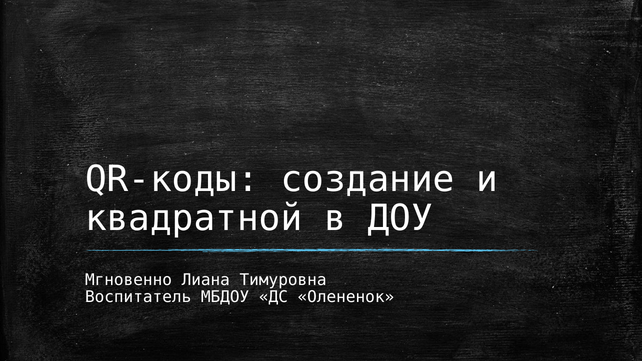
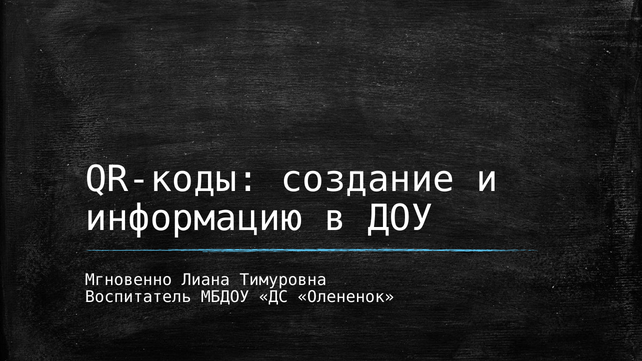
квадратной: квадратной -> информацию
